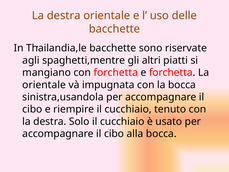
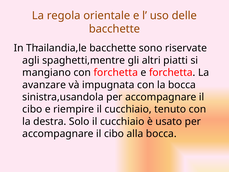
destra at (64, 15): destra -> regola
orientale at (44, 85): orientale -> avanzare
